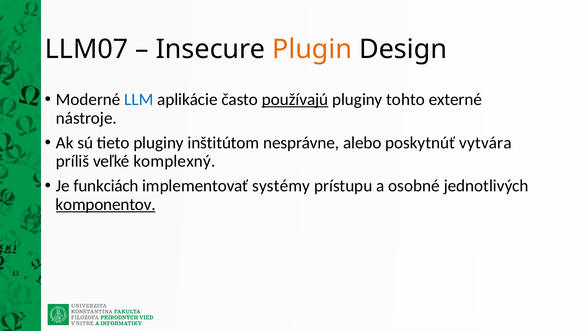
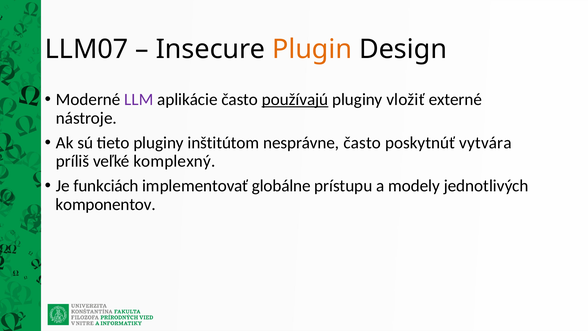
LLM colour: blue -> purple
tohto: tohto -> vložiť
nesprávne alebo: alebo -> často
systémy: systémy -> globálne
osobné: osobné -> modely
komponentov underline: present -> none
